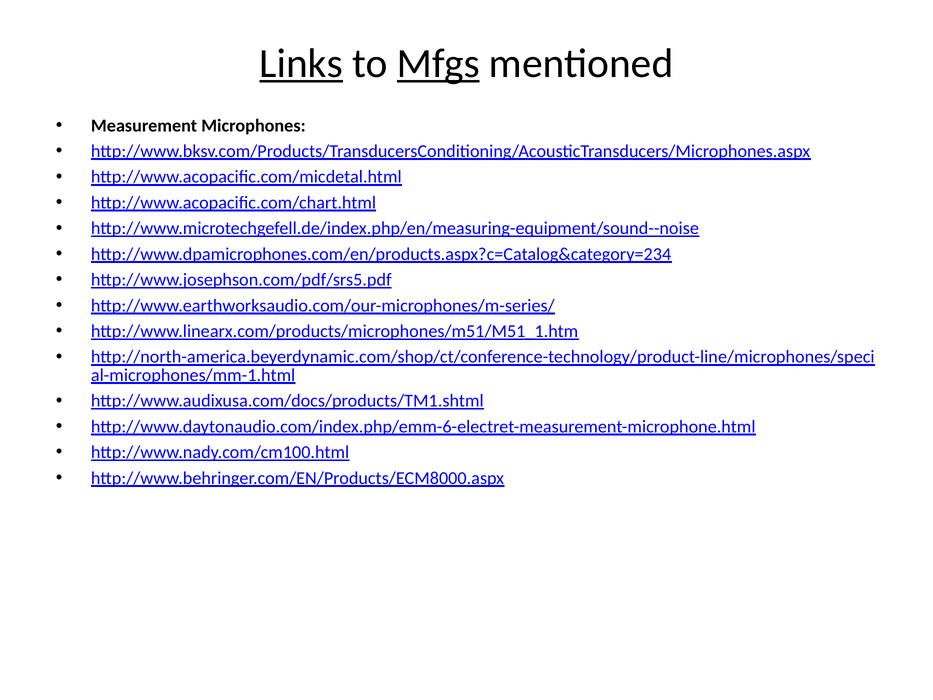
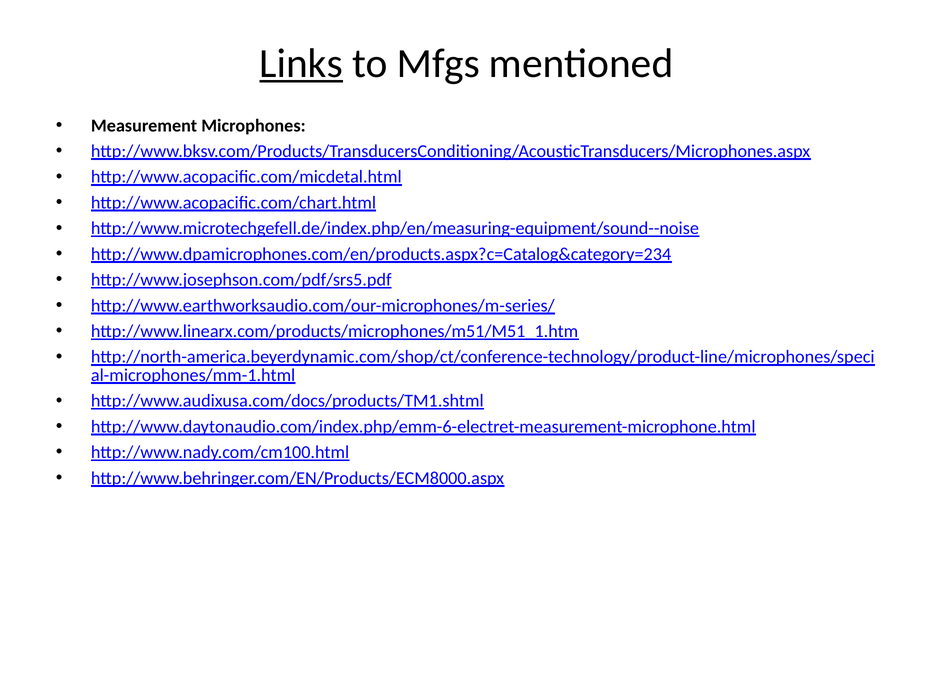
Mfgs underline: present -> none
